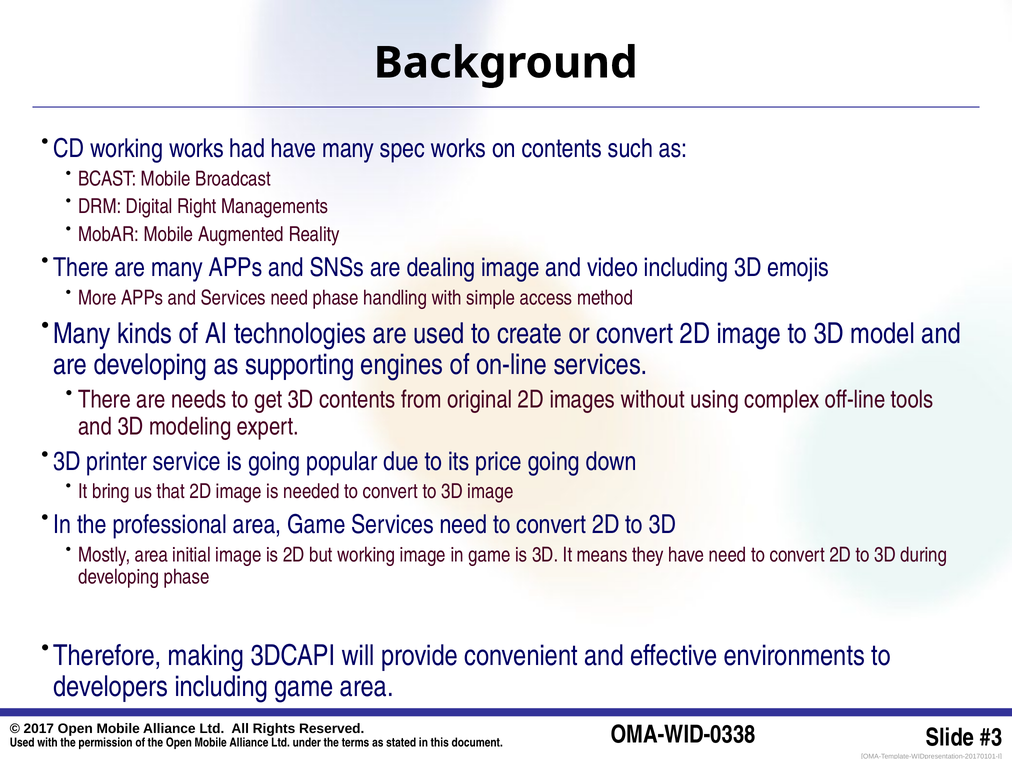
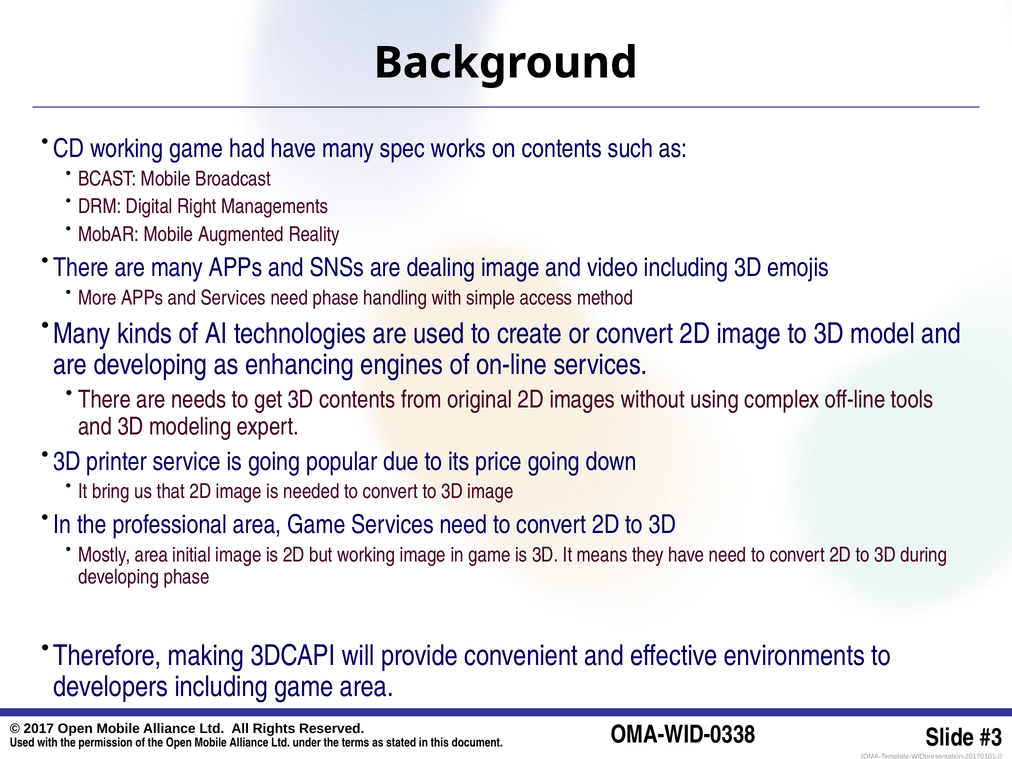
working works: works -> game
supporting: supporting -> enhancing
